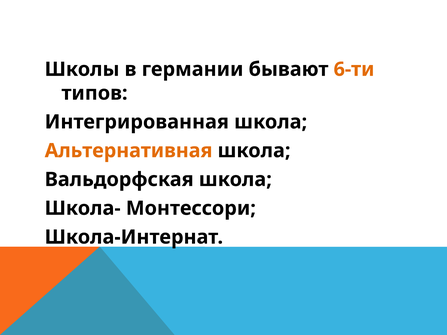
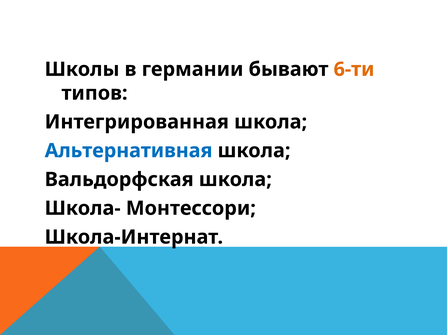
Альтернативная colour: orange -> blue
